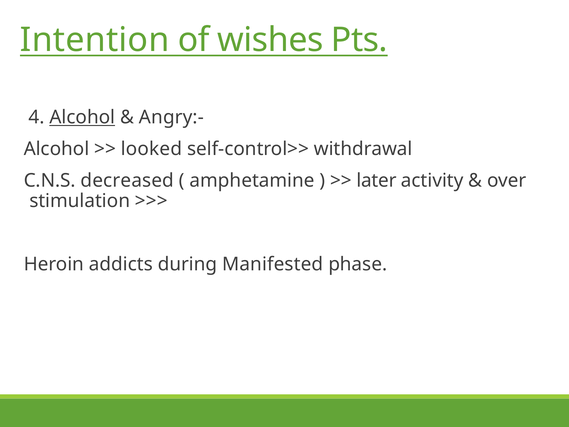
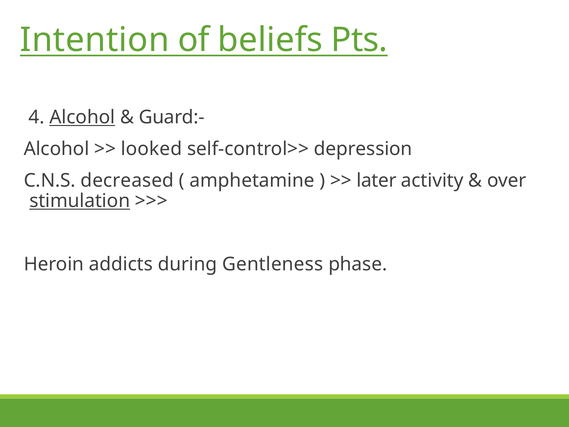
wishes: wishes -> beliefs
Angry:-: Angry:- -> Guard:-
withdrawal: withdrawal -> depression
stimulation underline: none -> present
Manifested: Manifested -> Gentleness
